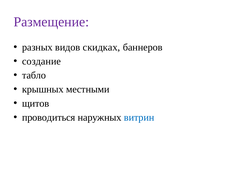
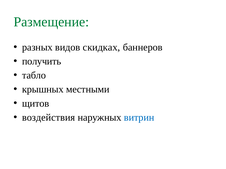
Размещение colour: purple -> green
создание: создание -> получить
проводиться: проводиться -> воздействия
